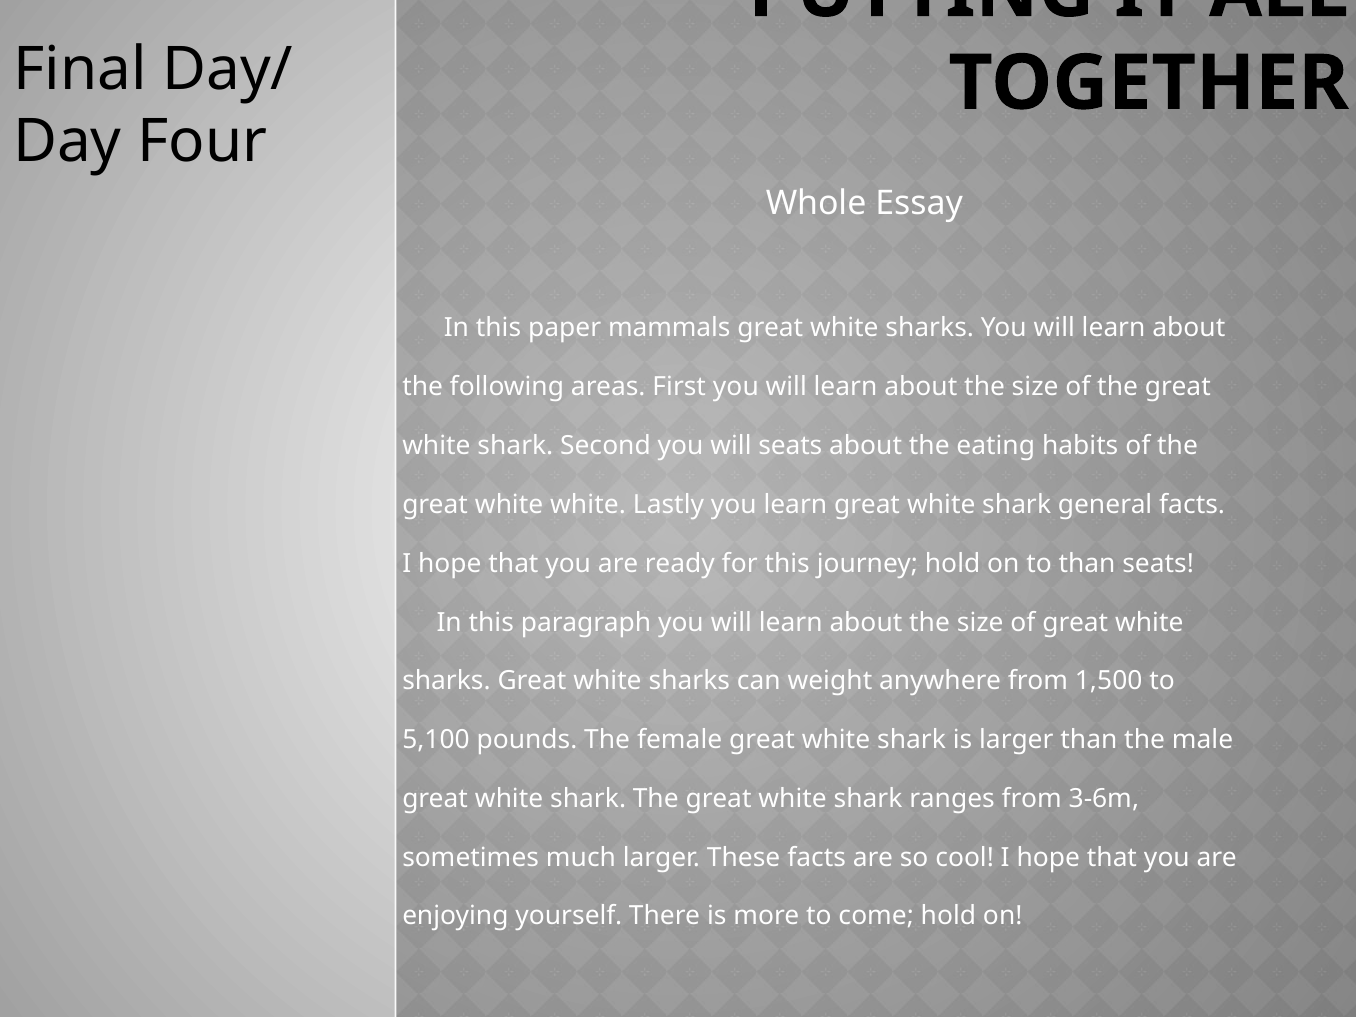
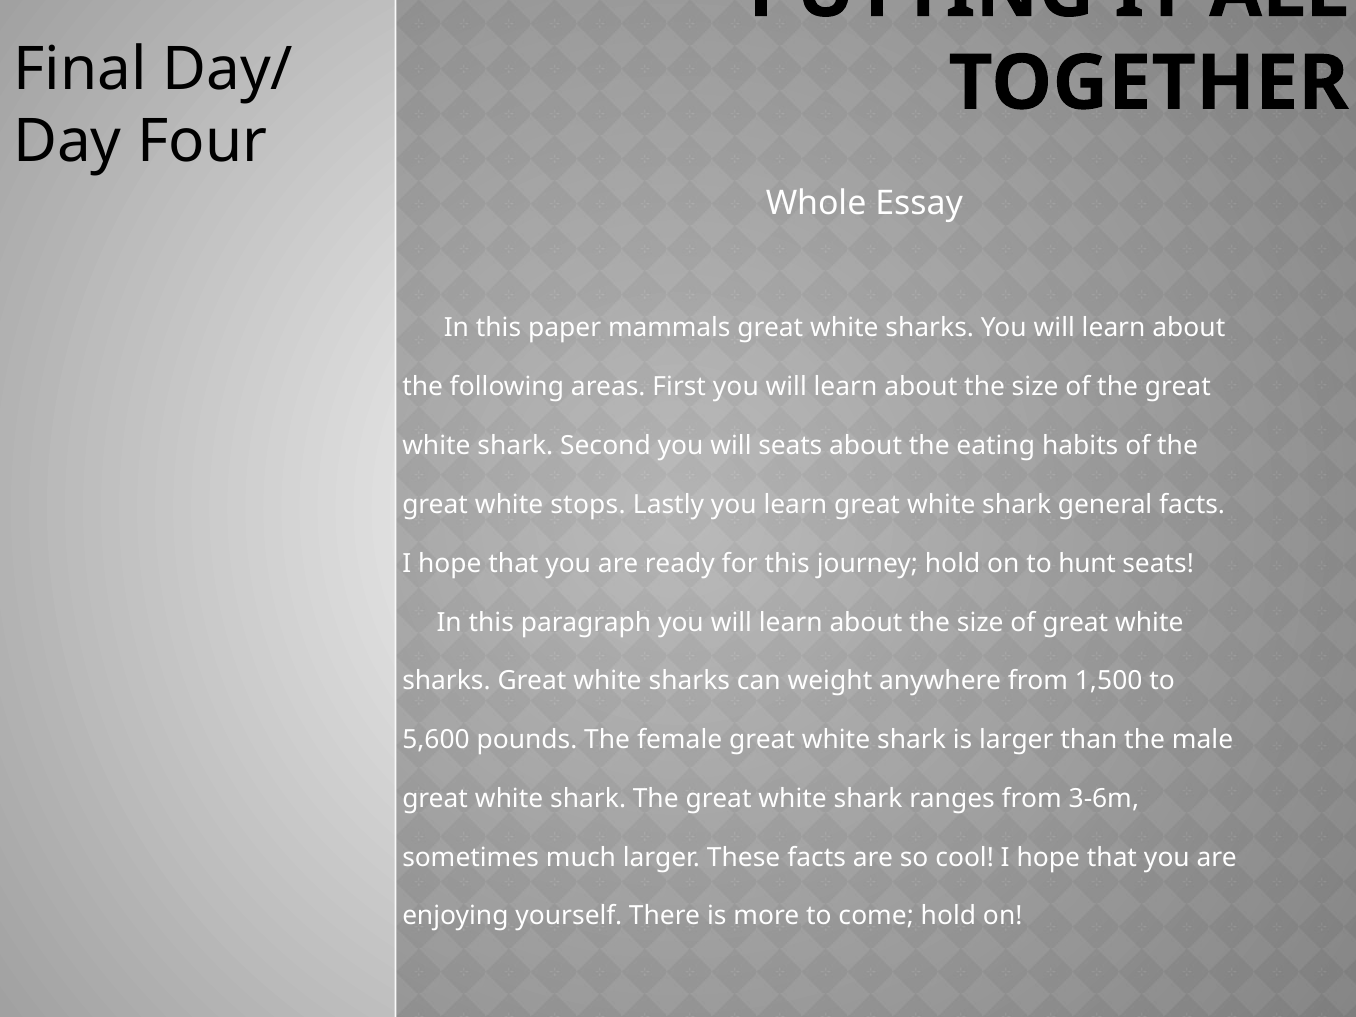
white white: white -> stops
to than: than -> hunt
5,100: 5,100 -> 5,600
